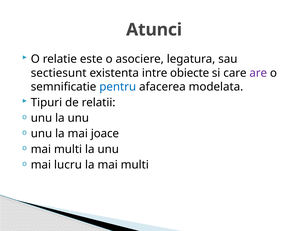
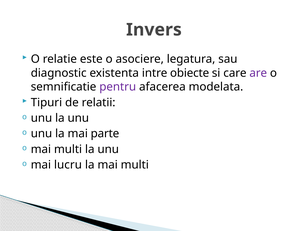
Atunci: Atunci -> Invers
sectiesunt: sectiesunt -> diagnostic
pentru colour: blue -> purple
joace: joace -> parte
